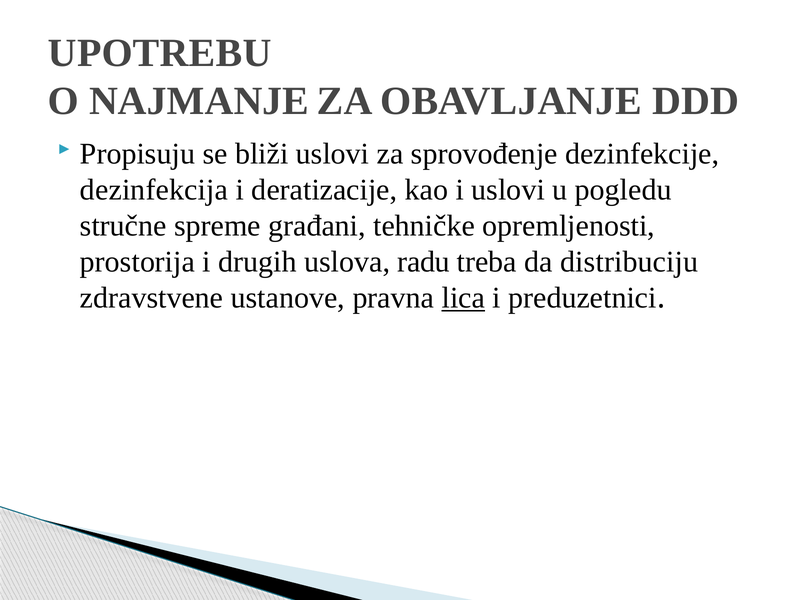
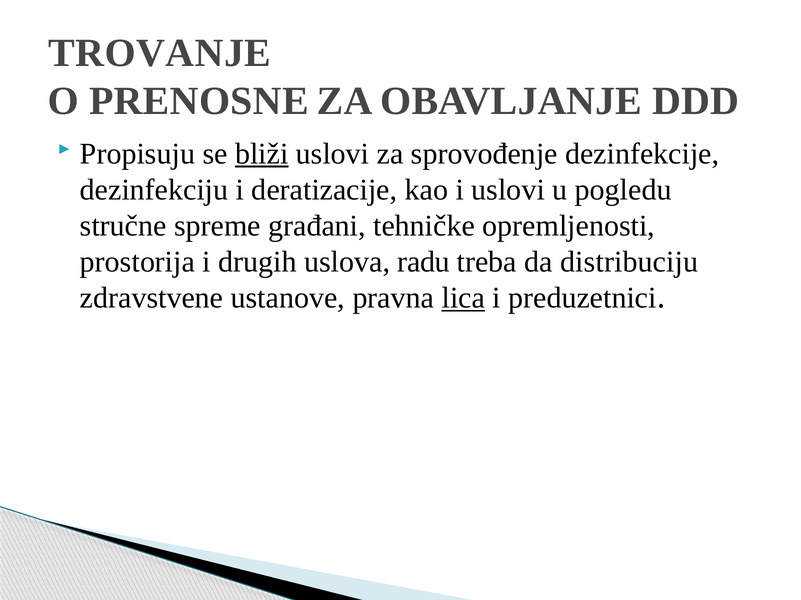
UPOTREBU: UPOTREBU -> TROVANJE
NAJMANJE: NAJMANJE -> PRENOSNE
bliži underline: none -> present
dezinfekcija: dezinfekcija -> dezinfekciju
